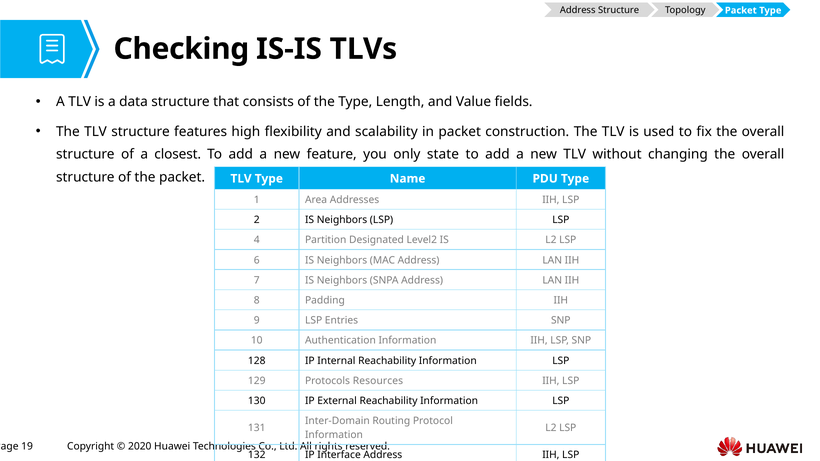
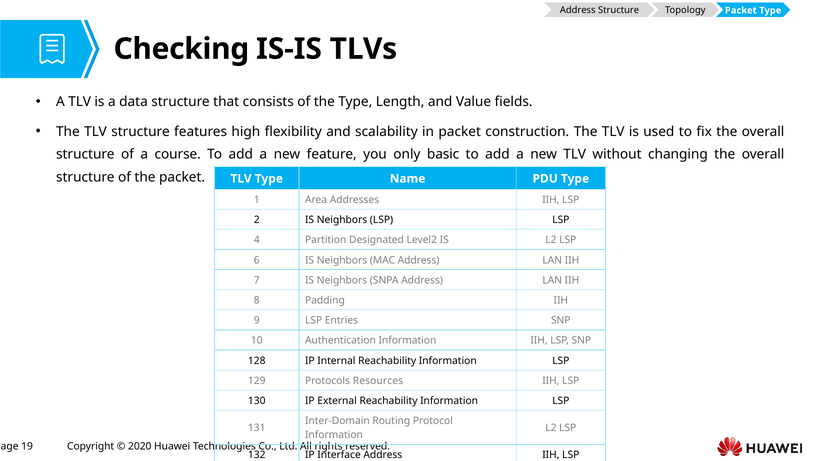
closest: closest -> course
state: state -> basic
